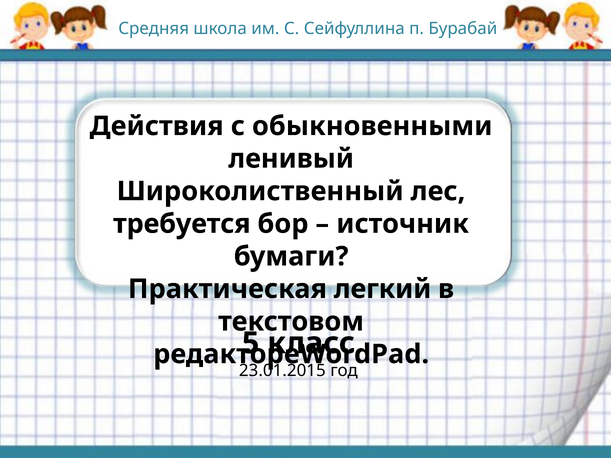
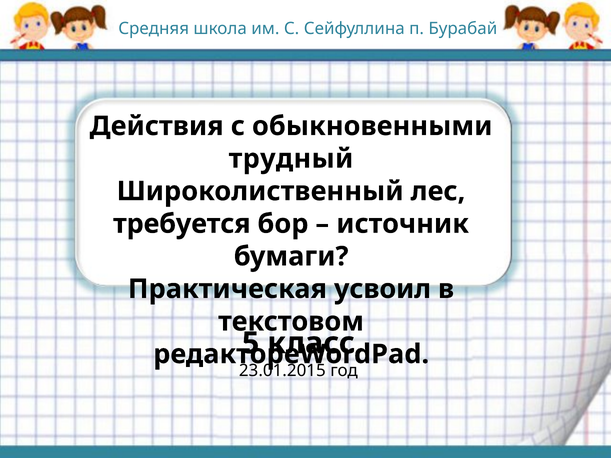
ленивый: ленивый -> трудный
легкий: легкий -> усвоил
